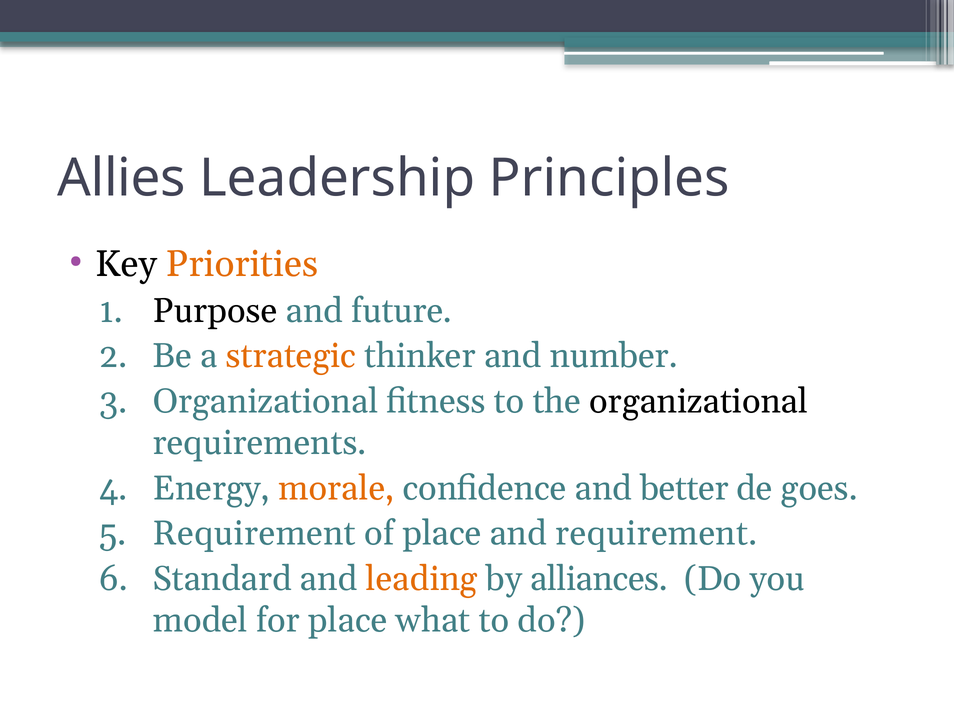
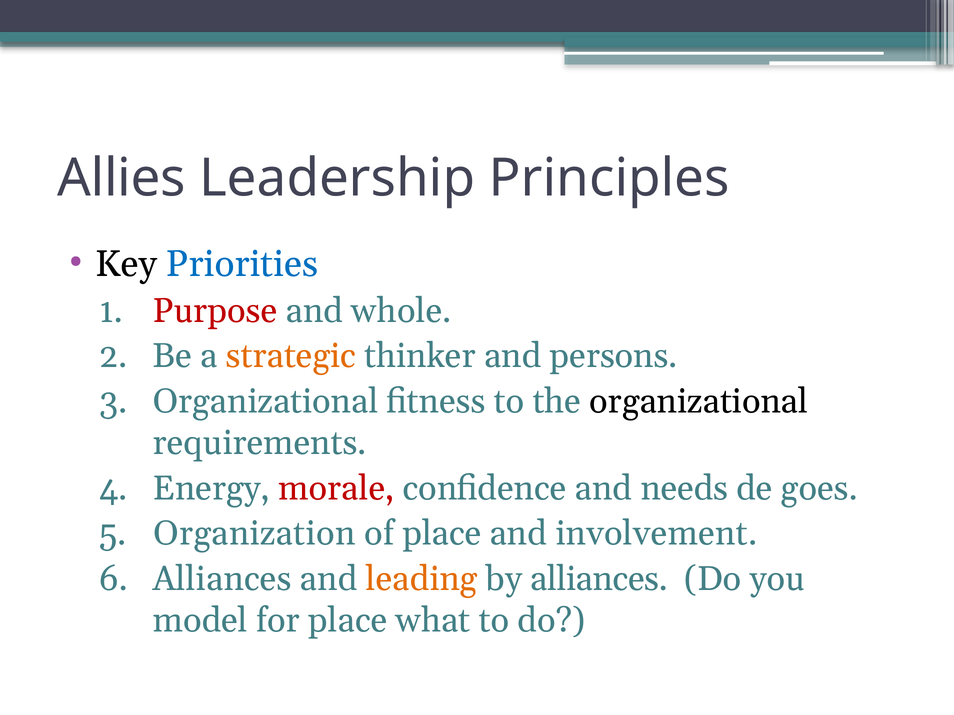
Priorities colour: orange -> blue
Purpose colour: black -> red
future: future -> whole
number: number -> persons
morale colour: orange -> red
better: better -> needs
Requirement at (254, 534): Requirement -> Organization
and requirement: requirement -> involvement
Standard at (222, 579): Standard -> Alliances
